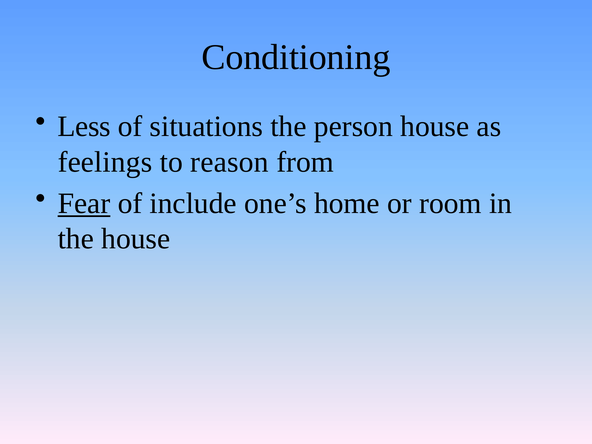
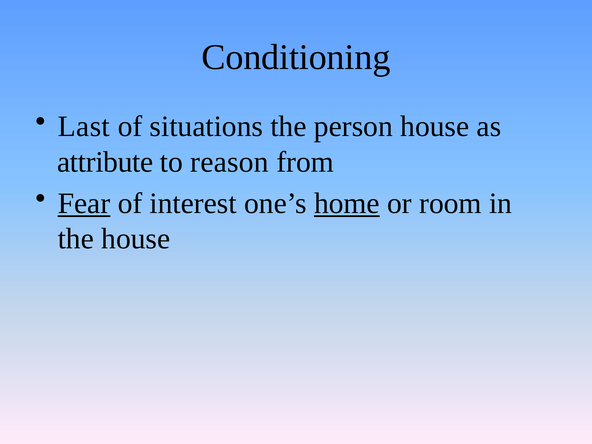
Less: Less -> Last
feelings: feelings -> attribute
include: include -> interest
home underline: none -> present
